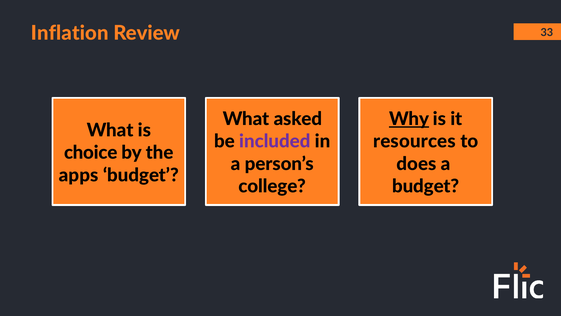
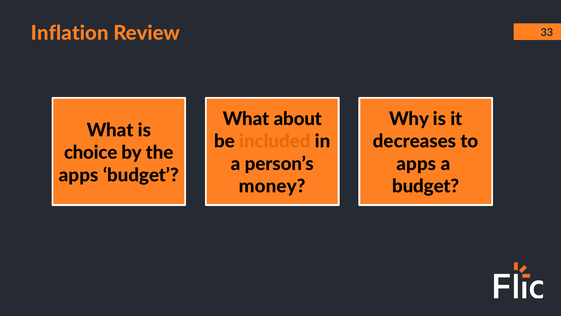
asked: asked -> about
Why underline: present -> none
included colour: purple -> orange
resources: resources -> decreases
does at (416, 164): does -> apps
college: college -> money
